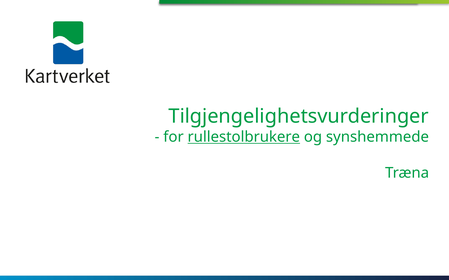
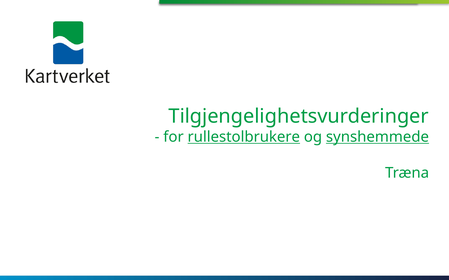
synshemmede underline: none -> present
